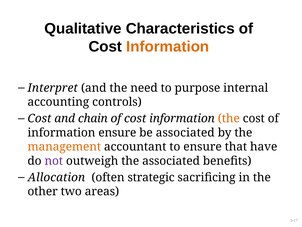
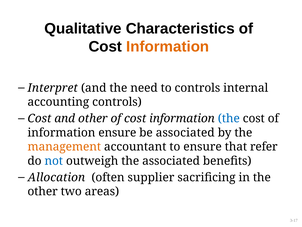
to purpose: purpose -> controls
and chain: chain -> other
the at (229, 118) colour: orange -> blue
have: have -> refer
not colour: purple -> blue
strategic: strategic -> supplier
